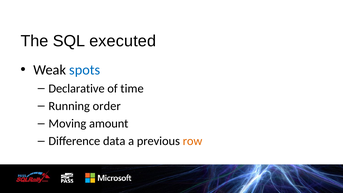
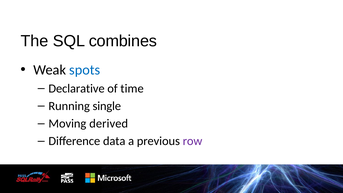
executed: executed -> combines
order: order -> single
amount: amount -> derived
row colour: orange -> purple
